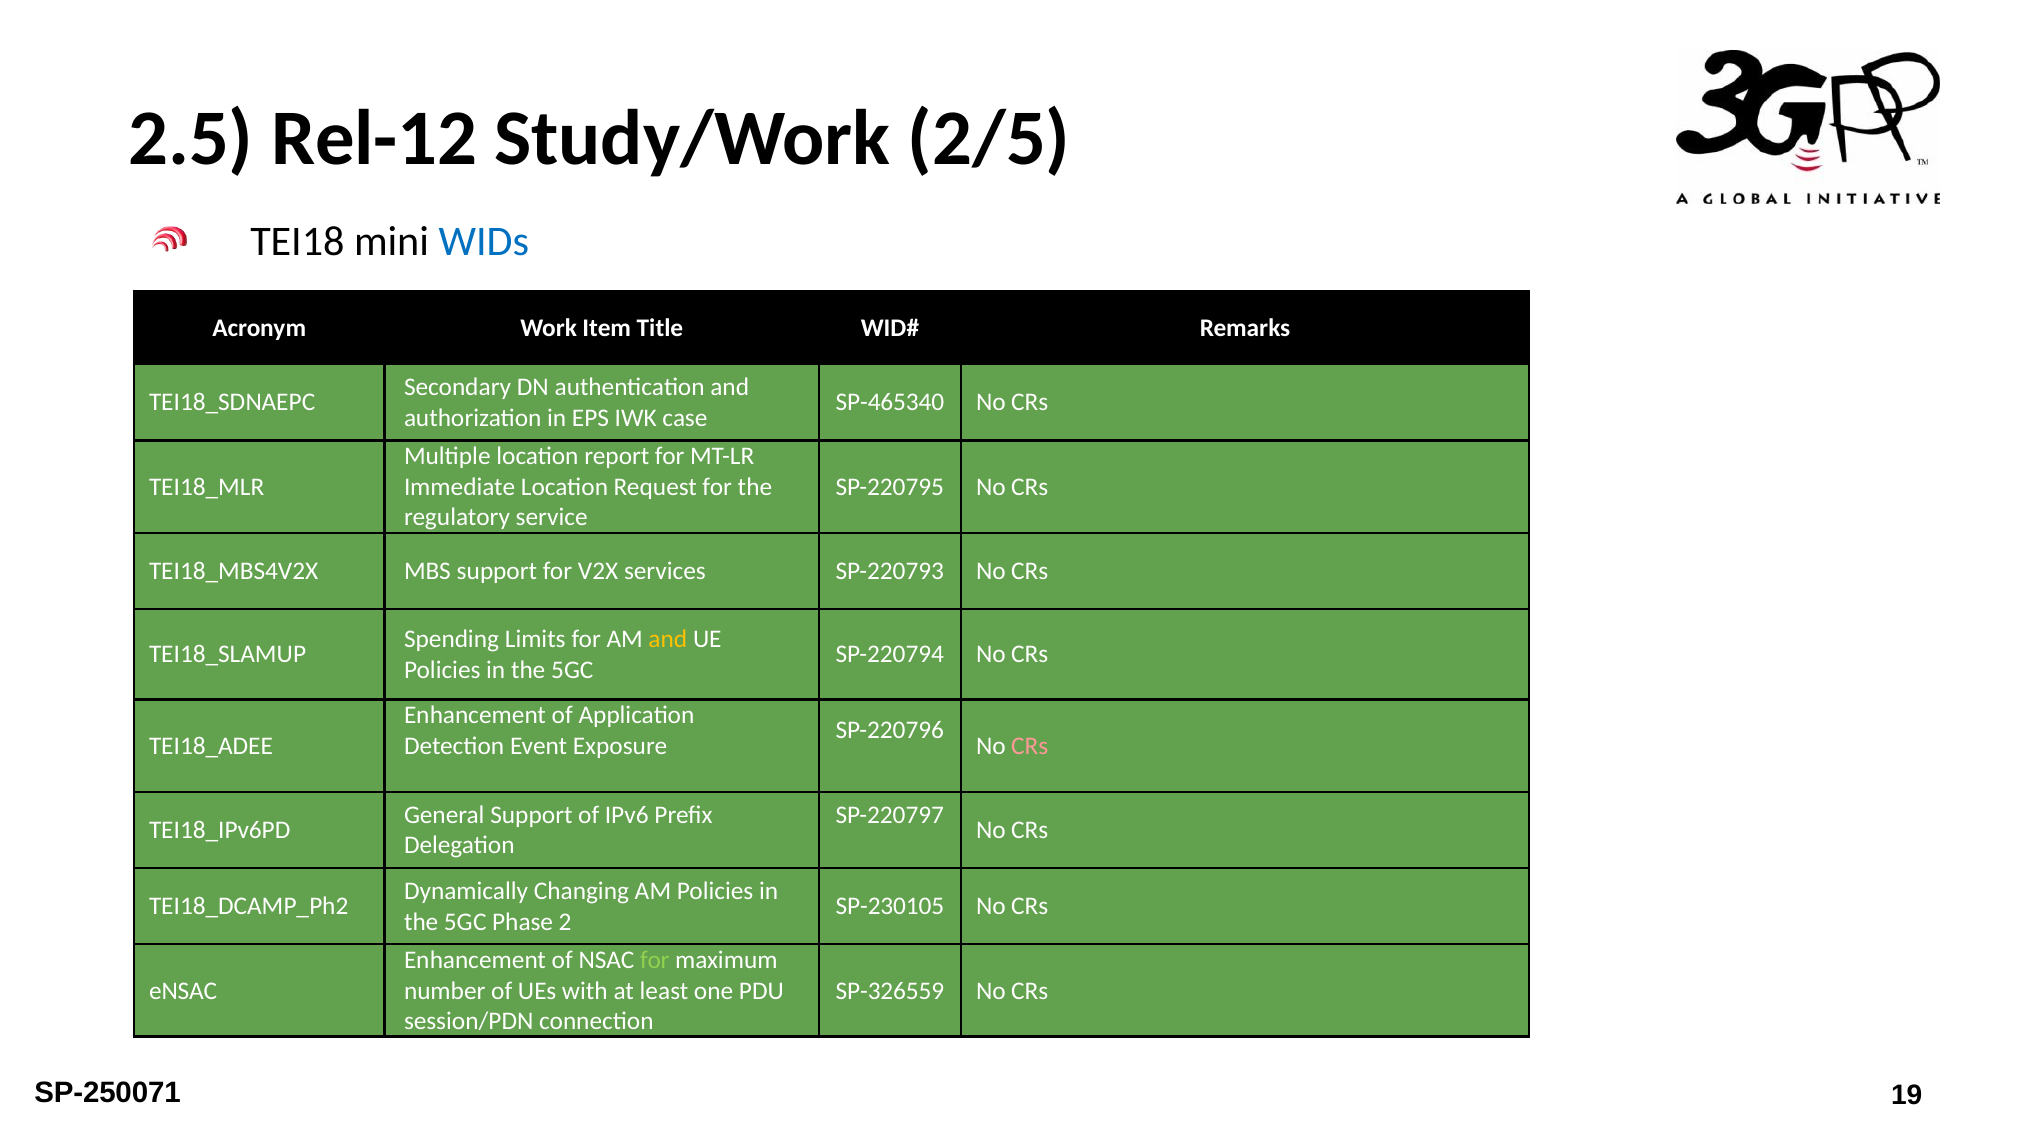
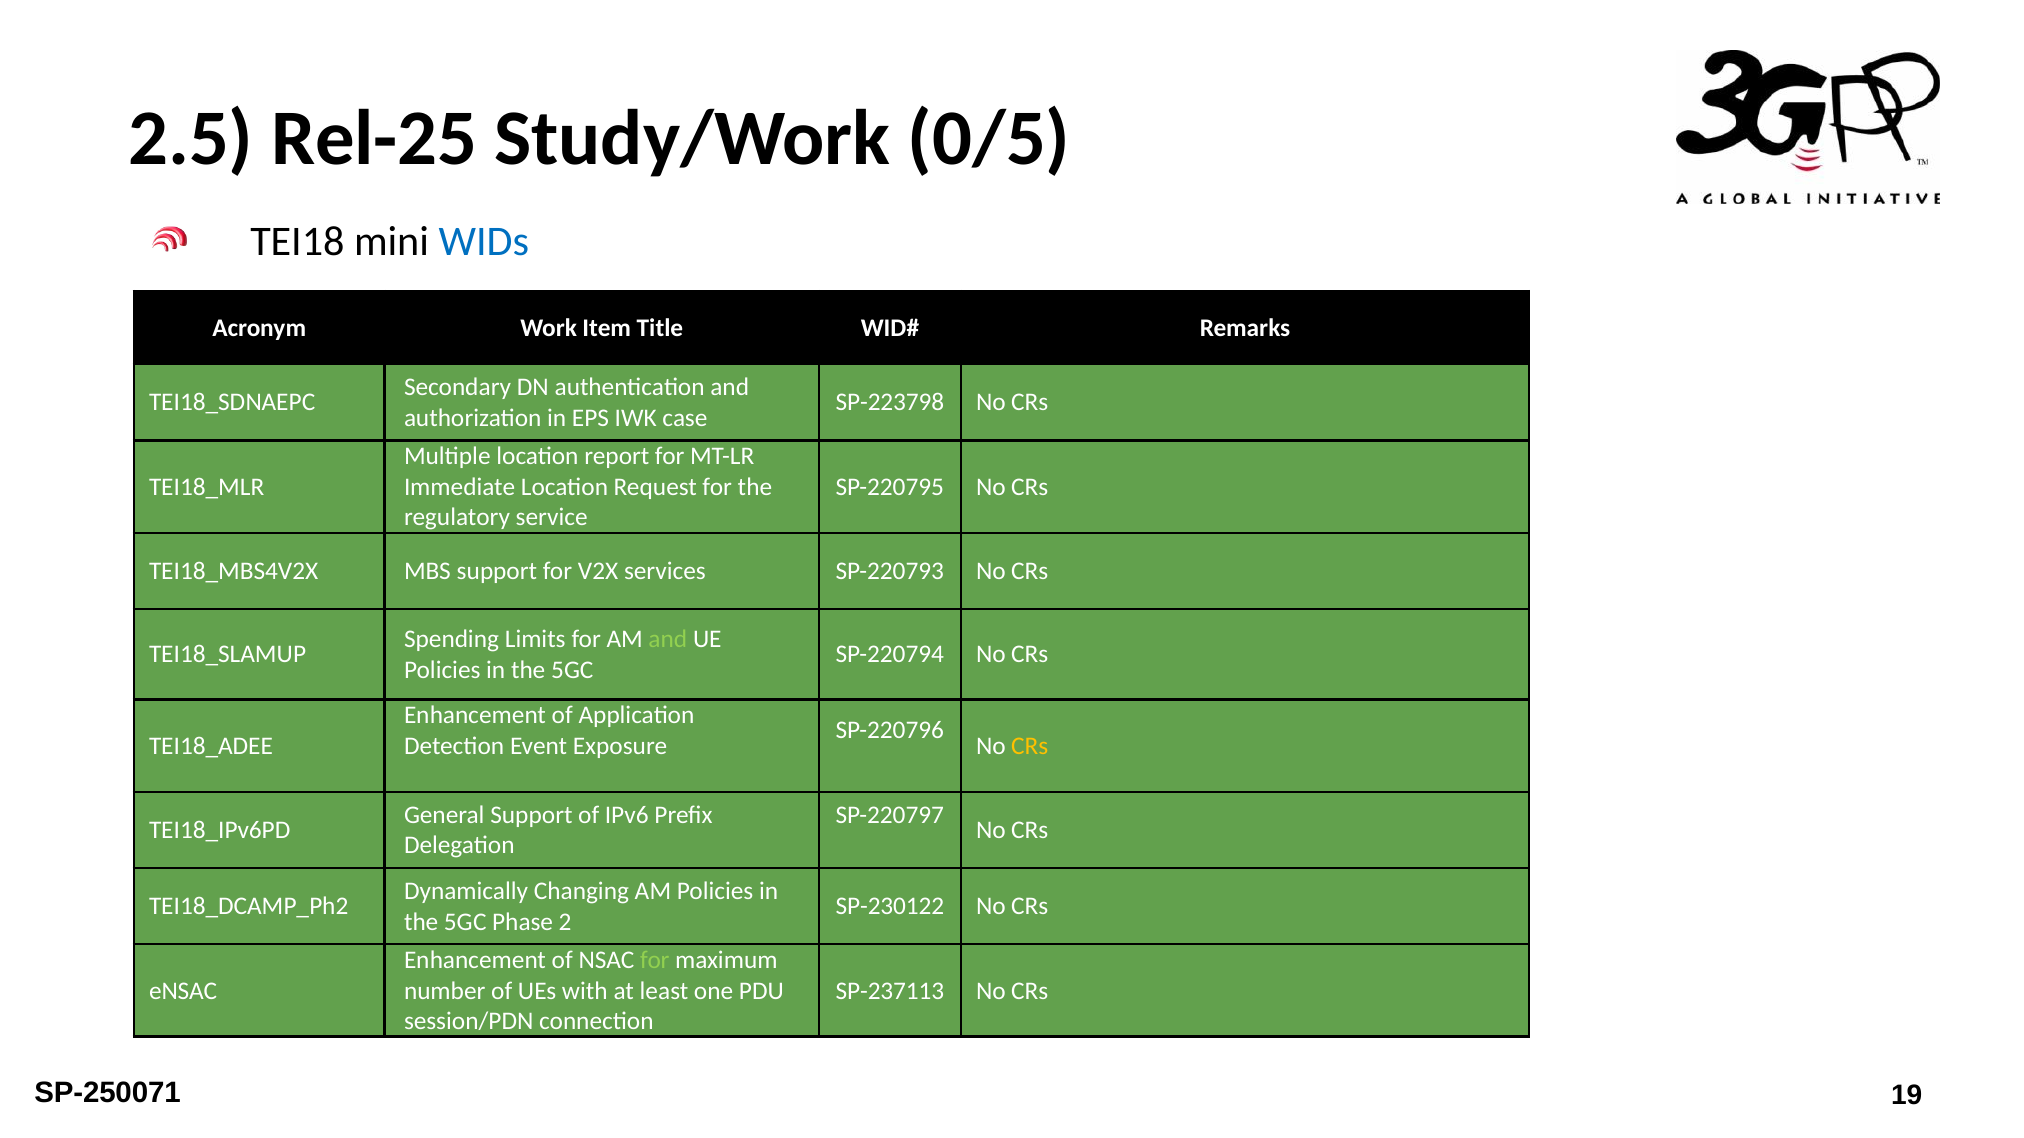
Rel-12: Rel-12 -> Rel-25
2/5: 2/5 -> 0/5
SP-465340: SP-465340 -> SP-223798
and at (668, 639) colour: yellow -> light green
CRs at (1030, 746) colour: pink -> yellow
SP-230105: SP-230105 -> SP-230122
SP-326559: SP-326559 -> SP-237113
